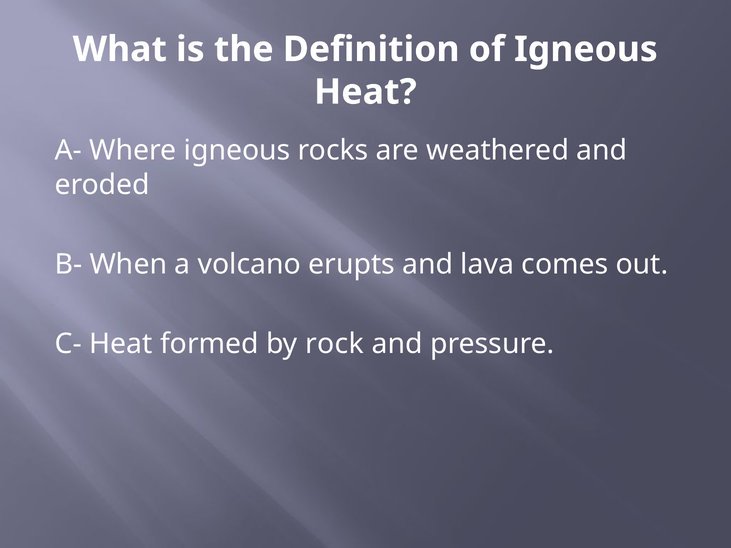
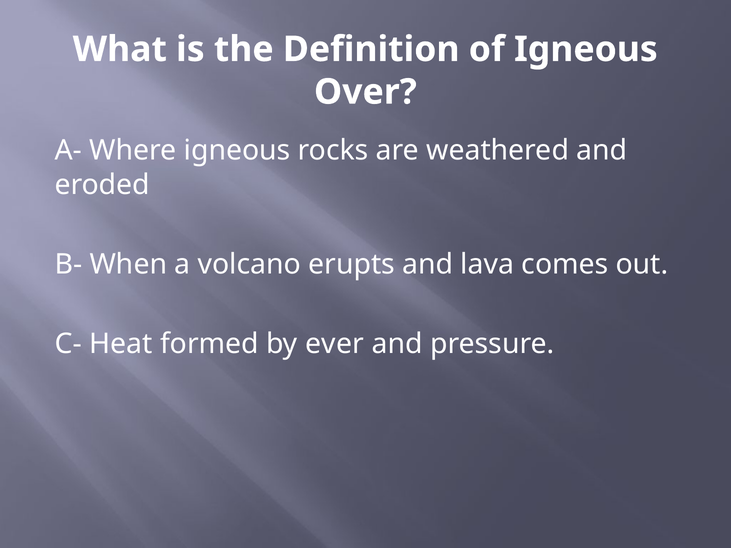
Heat at (365, 92): Heat -> Over
rock: rock -> ever
